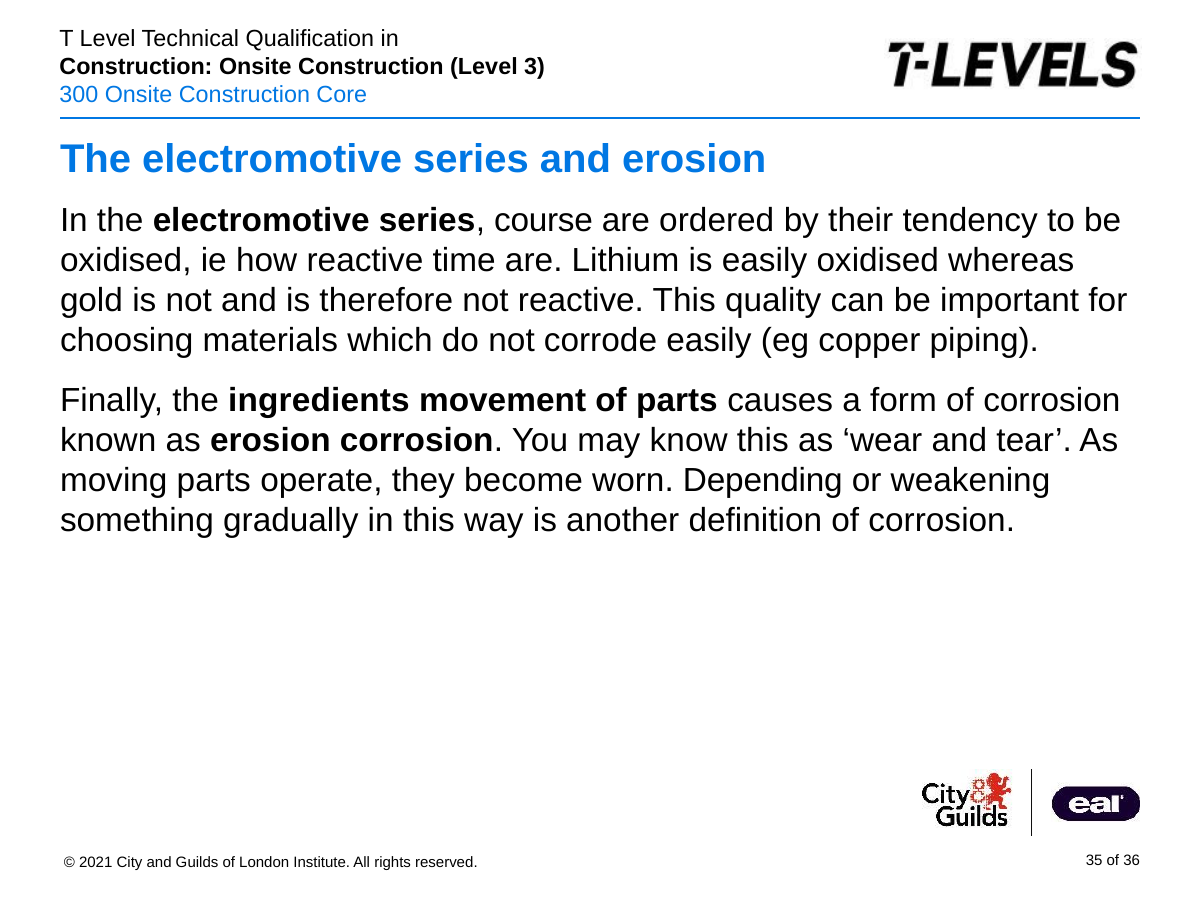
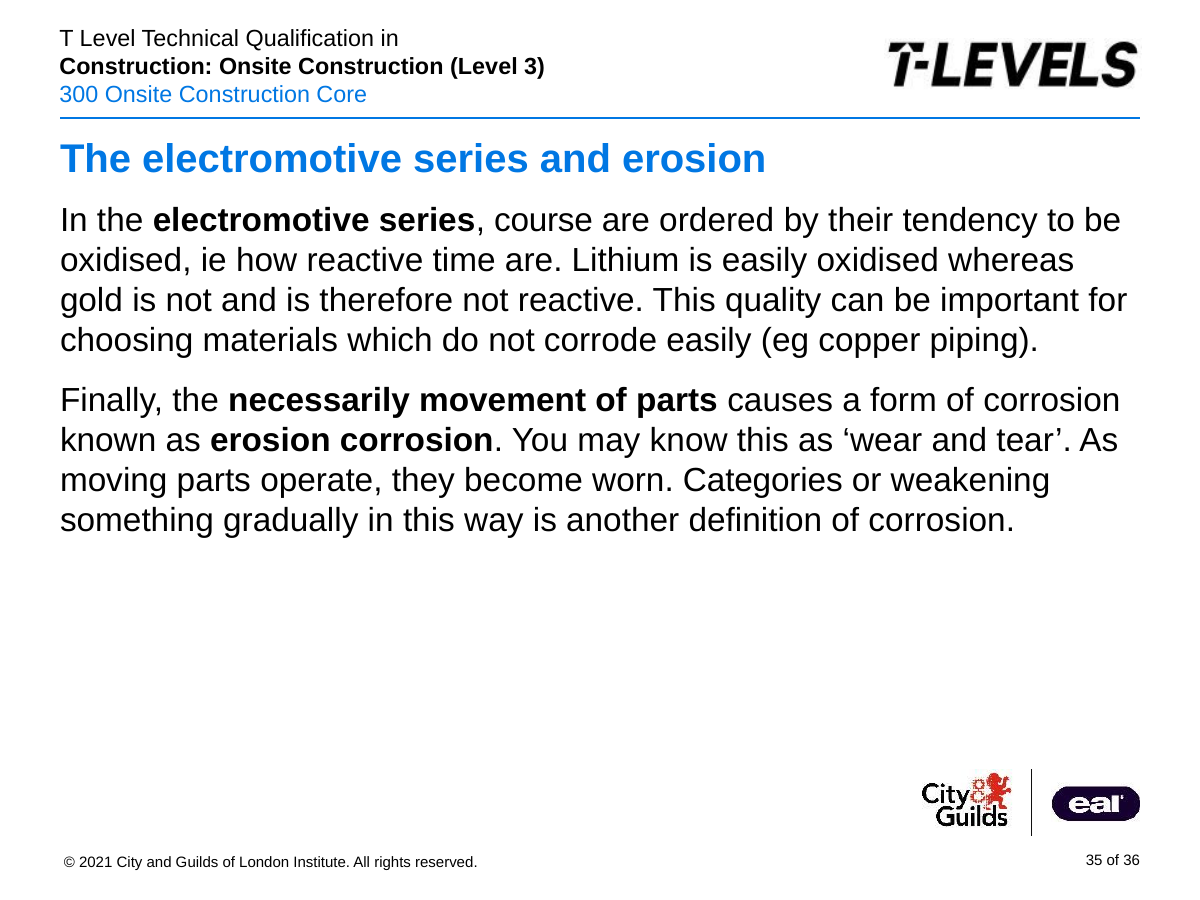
ingredients: ingredients -> necessarily
Depending: Depending -> Categories
